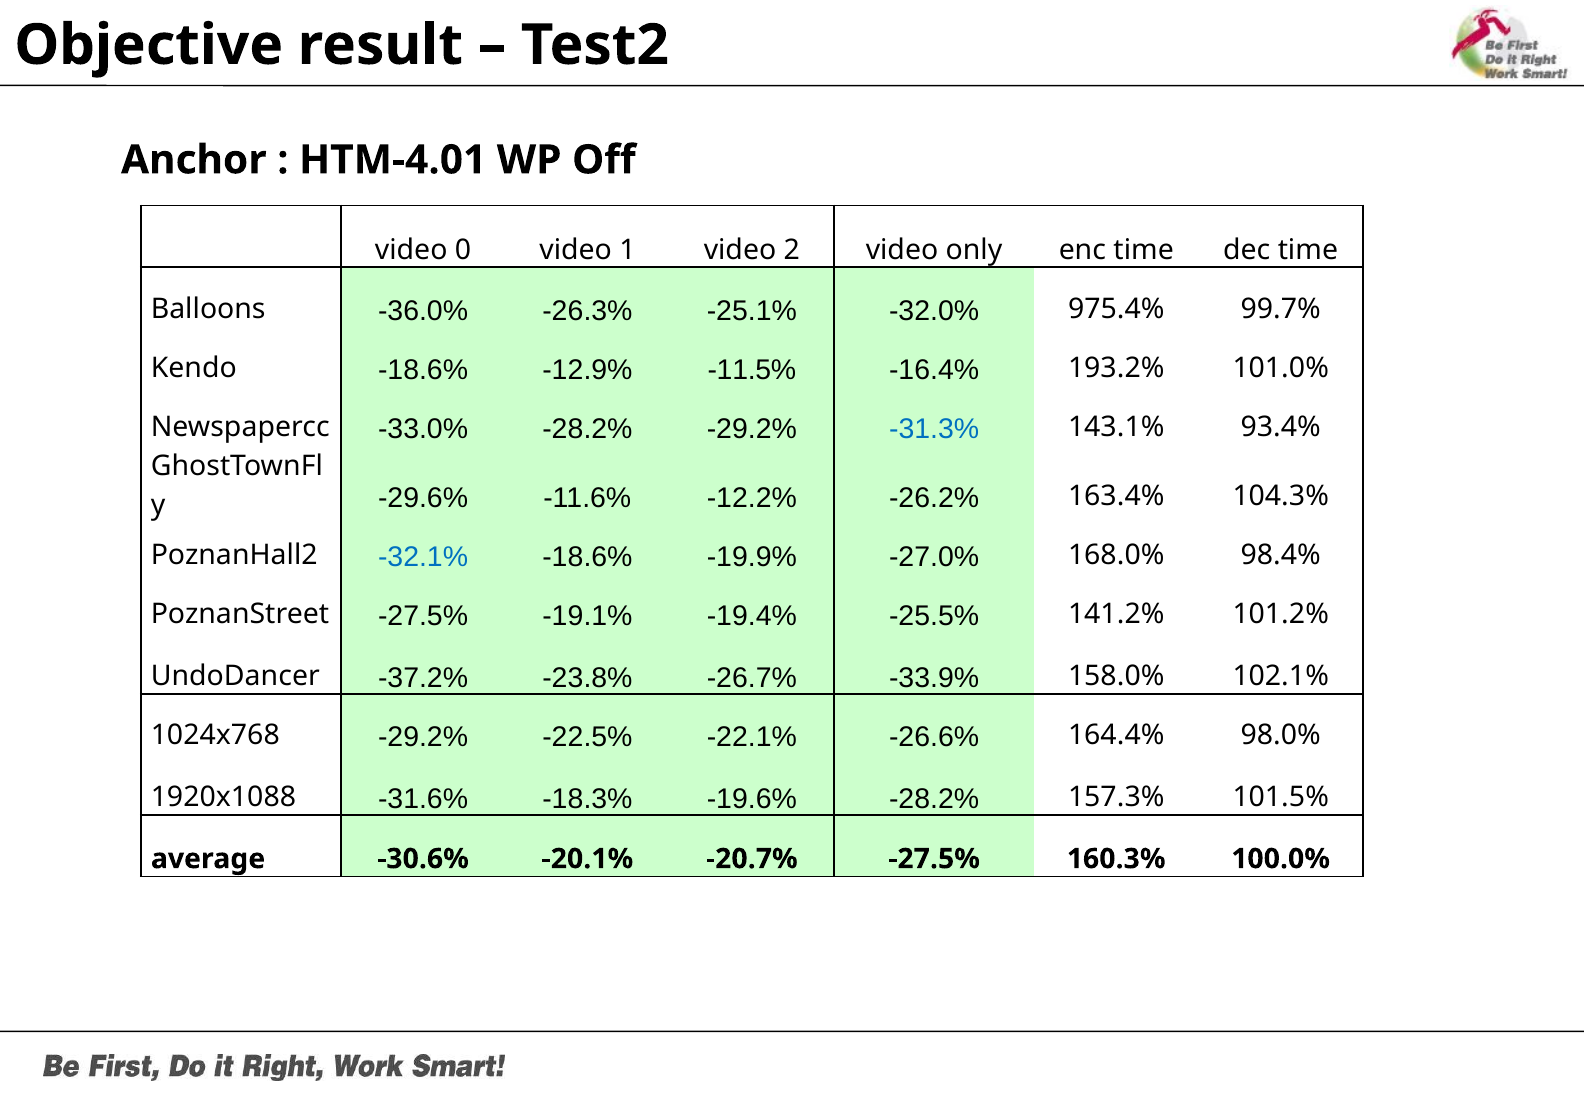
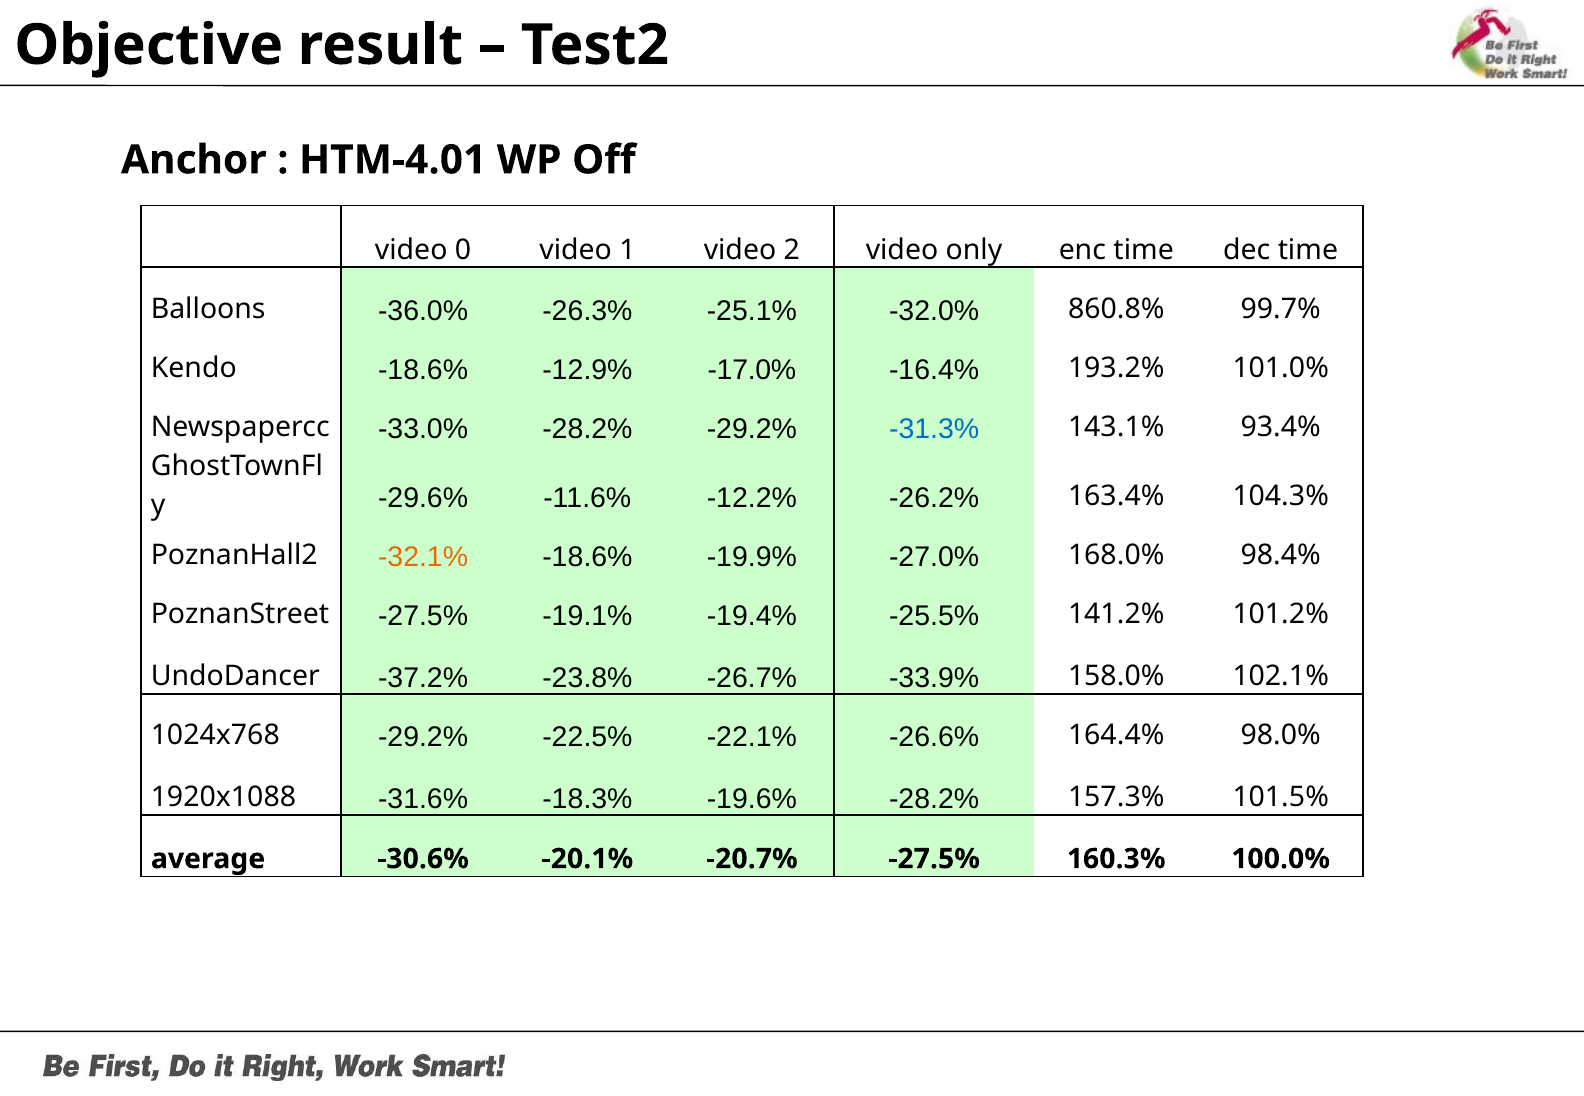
975.4%: 975.4% -> 860.8%
-11.5%: -11.5% -> -17.0%
-32.1% colour: blue -> orange
